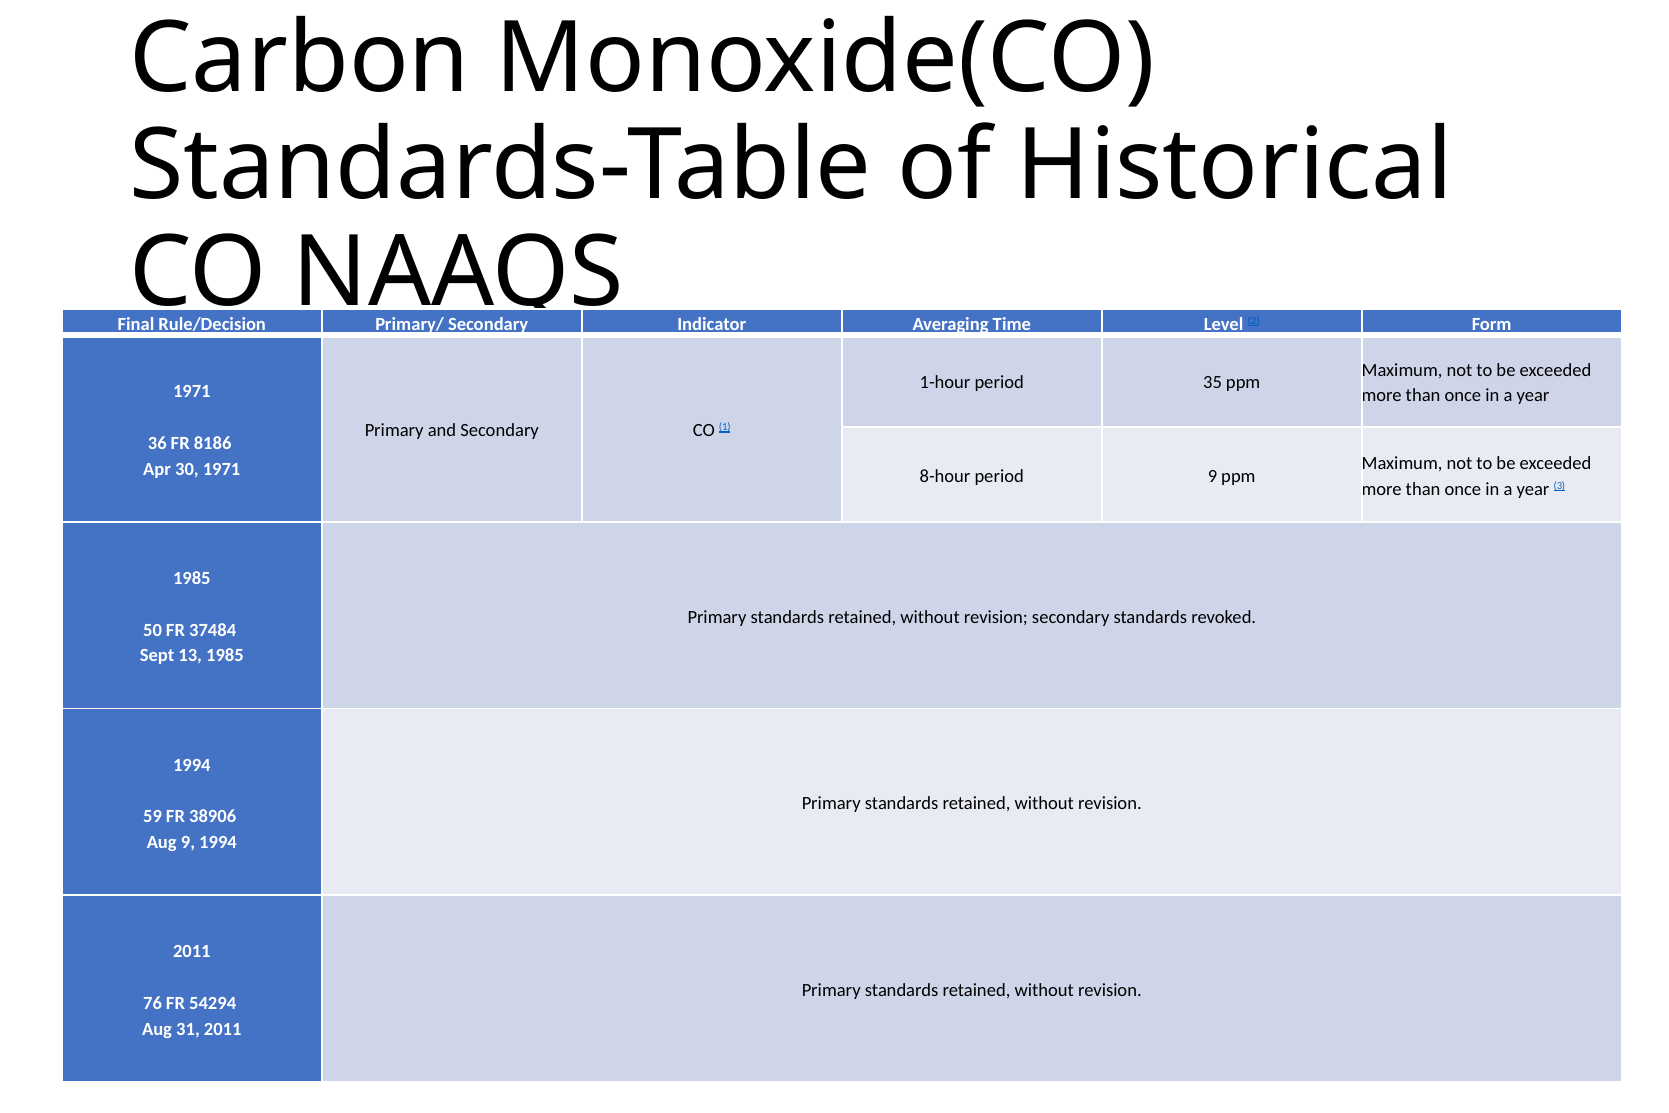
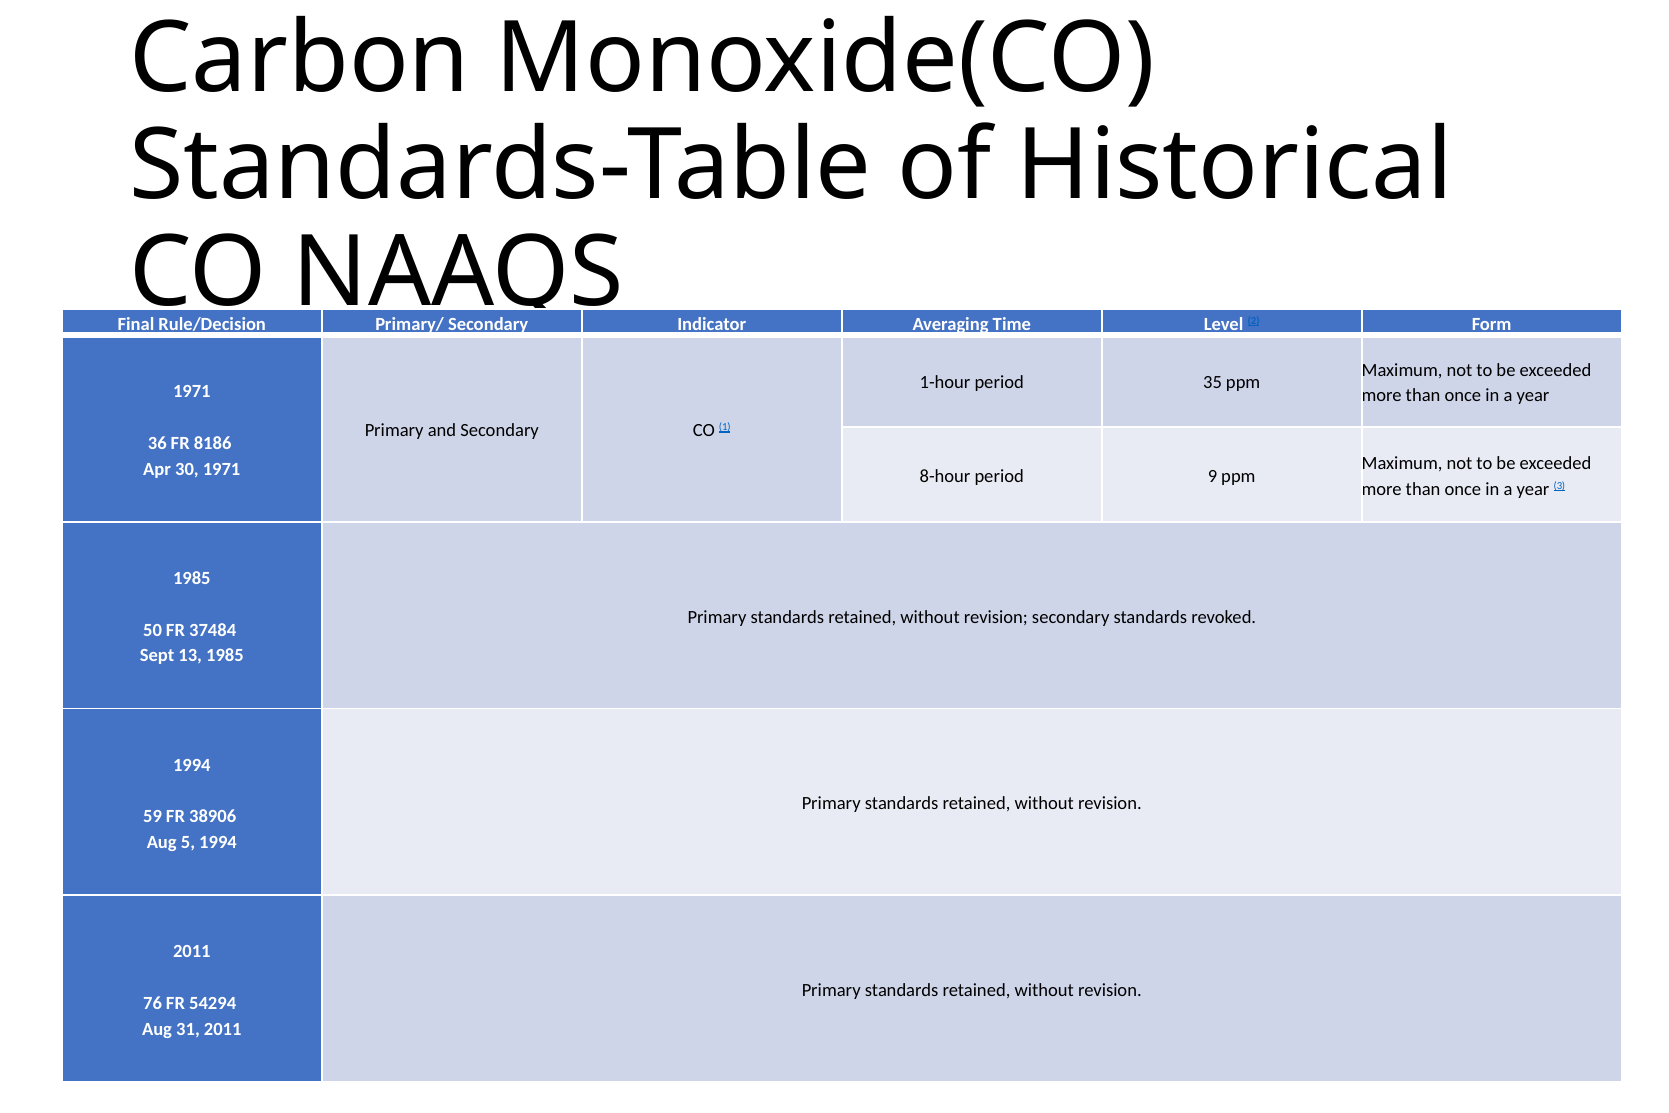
Aug 9: 9 -> 5
